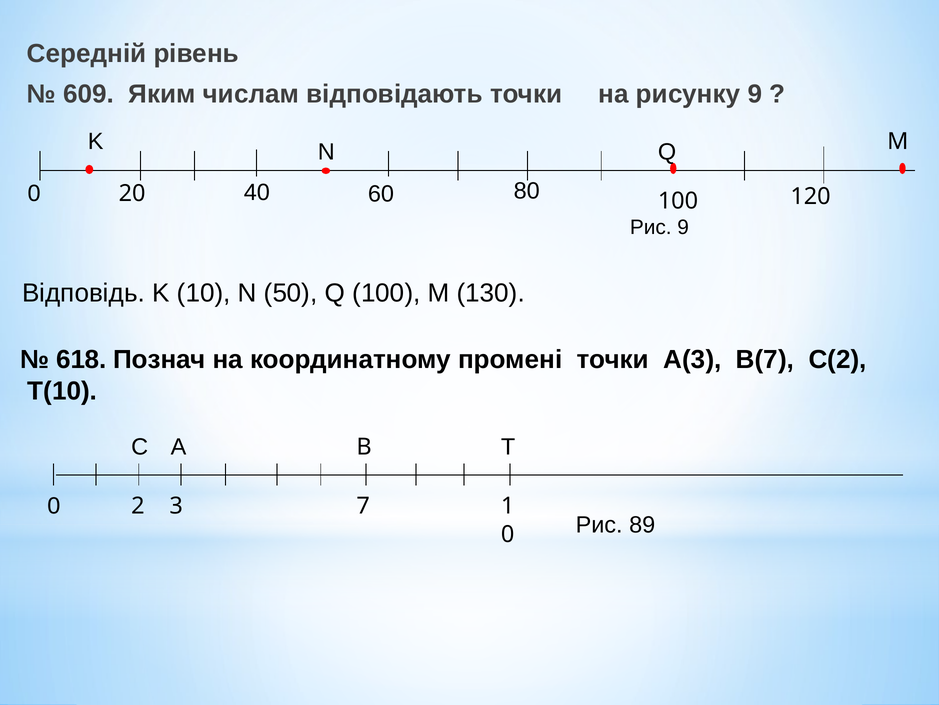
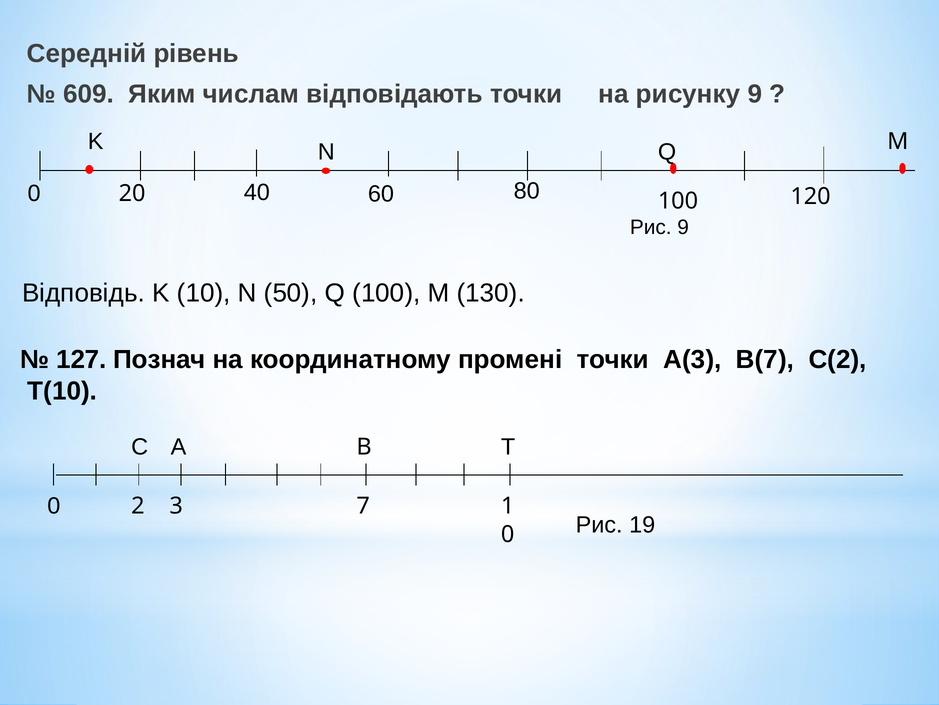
618: 618 -> 127
89: 89 -> 19
